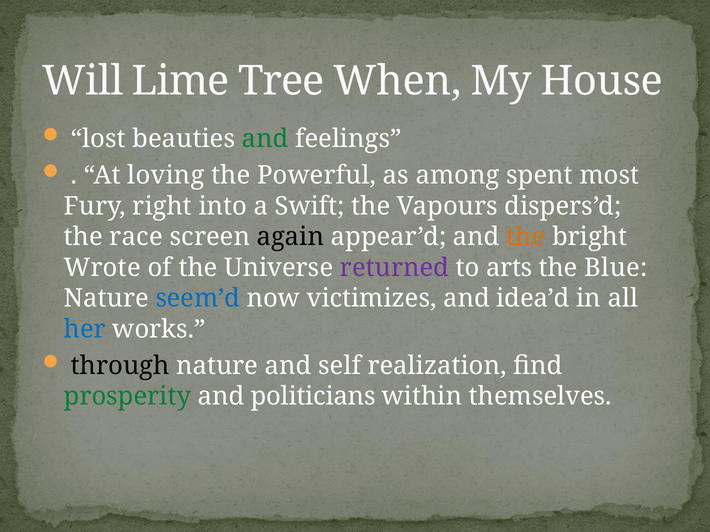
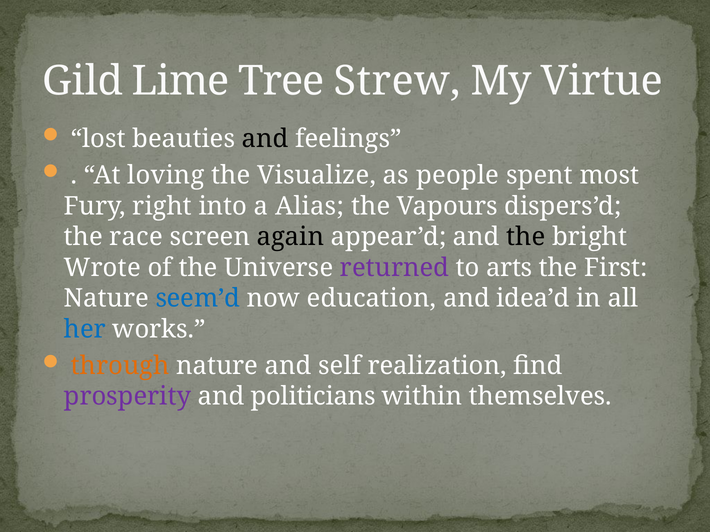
Will: Will -> Gild
When: When -> Strew
House: House -> Virtue
and at (265, 139) colour: green -> black
Powerful: Powerful -> Visualize
among: among -> people
Swift: Swift -> Alias
the at (526, 237) colour: orange -> black
Blue: Blue -> First
victimizes: victimizes -> education
through colour: black -> orange
prosperity colour: green -> purple
